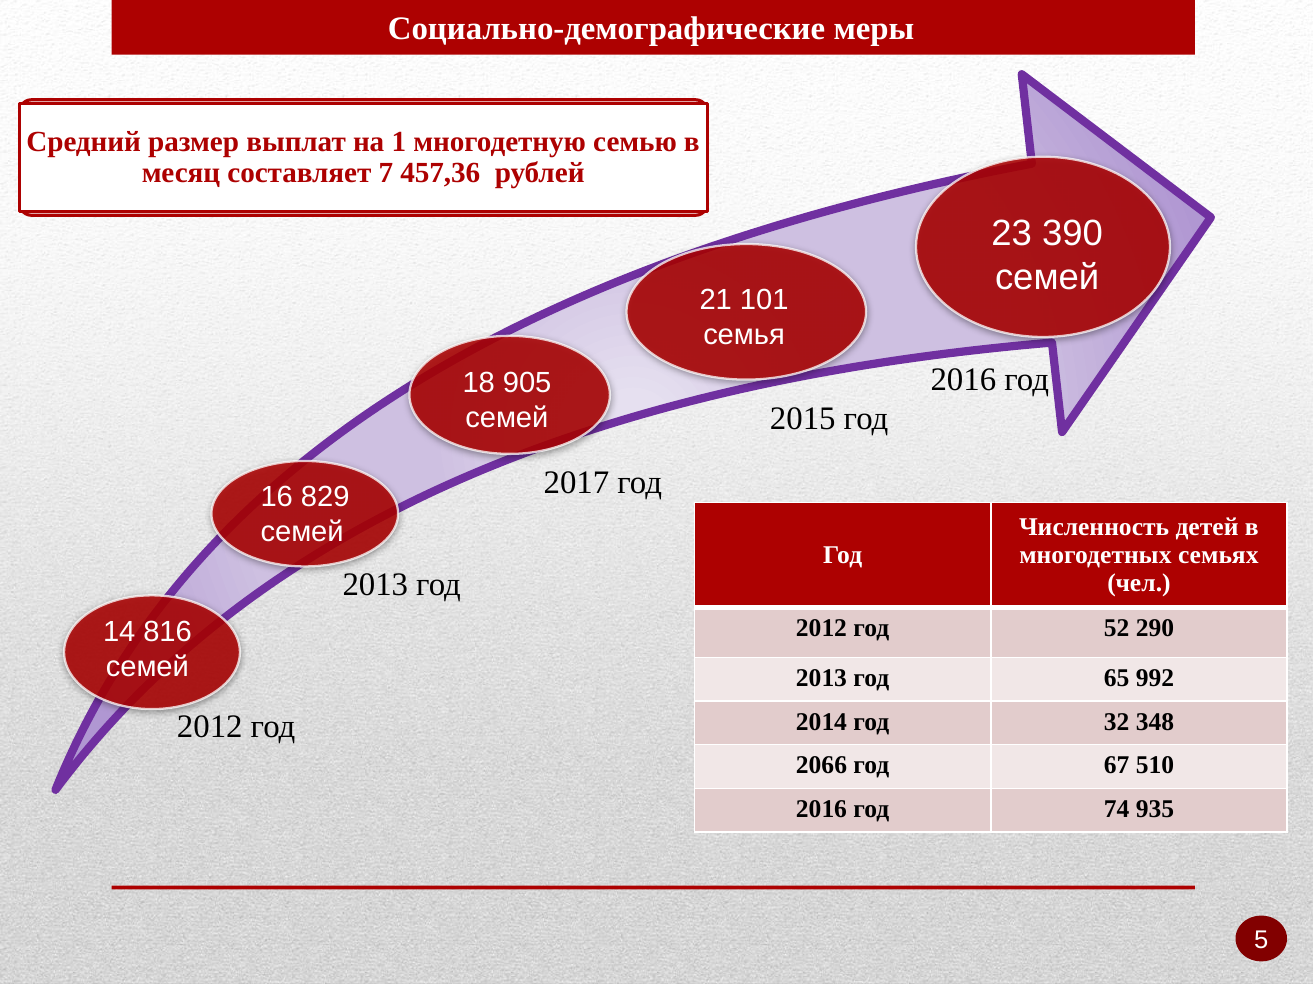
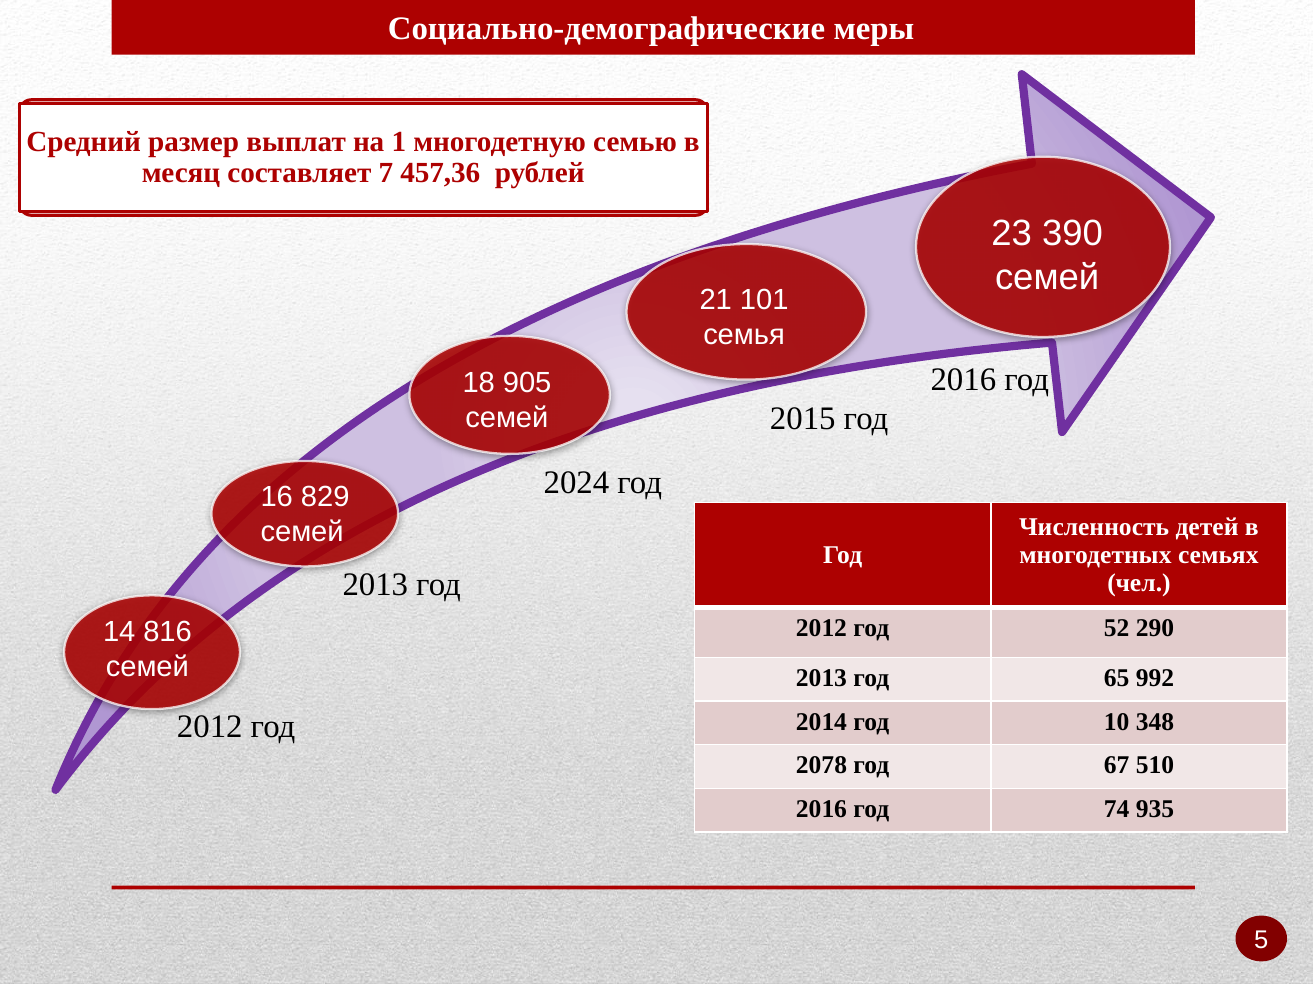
2017: 2017 -> 2024
32: 32 -> 10
2066: 2066 -> 2078
